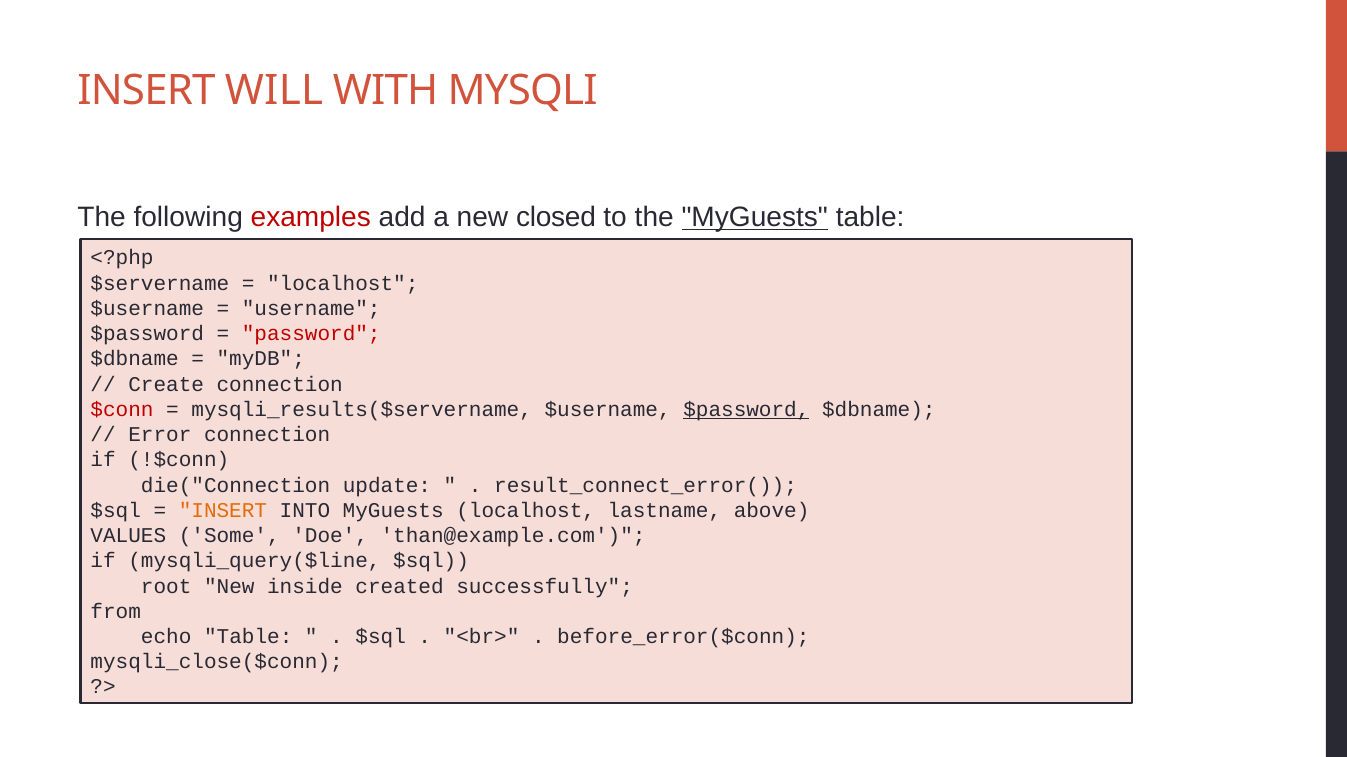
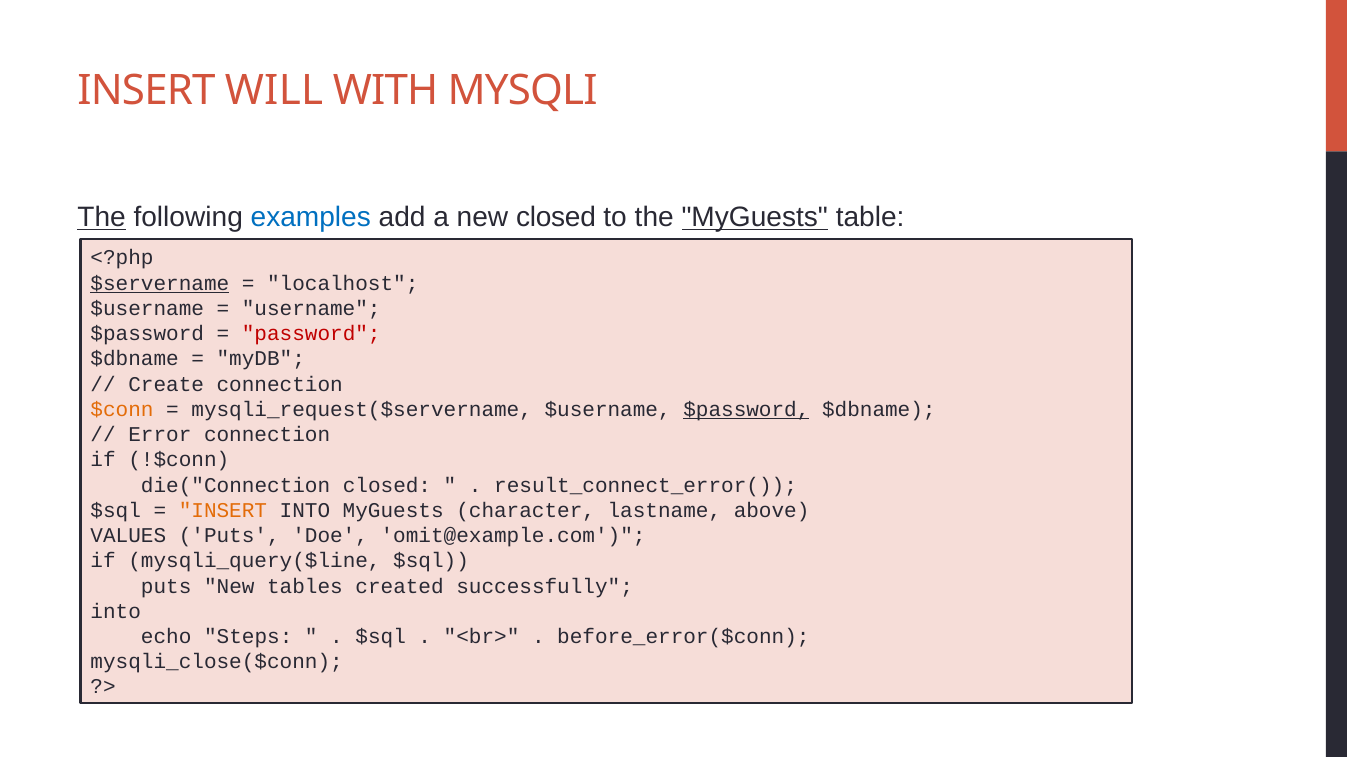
The at (102, 217) underline: none -> present
examples colour: red -> blue
$servername underline: none -> present
$conn colour: red -> orange
mysqli_results($servername: mysqli_results($servername -> mysqli_request($servername
die("Connection update: update -> closed
MyGuests localhost: localhost -> character
VALUES Some: Some -> Puts
than@example.com: than@example.com -> omit@example.com
root at (166, 587): root -> puts
inside: inside -> tables
from at (116, 612): from -> into
echo Table: Table -> Steps
